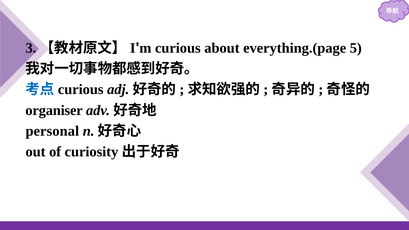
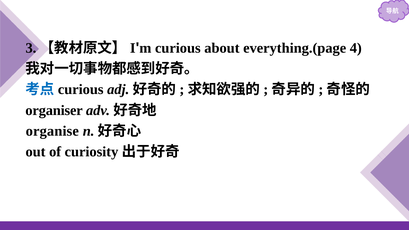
5: 5 -> 4
personal: personal -> organise
